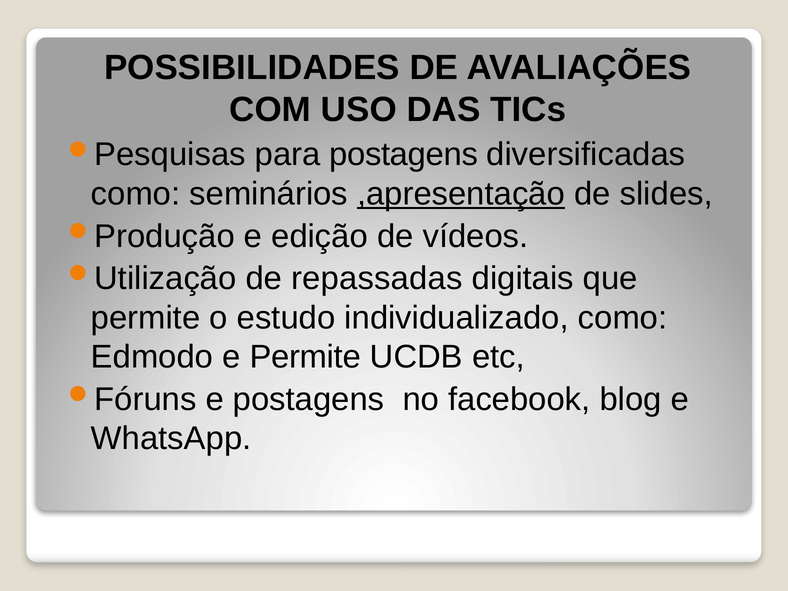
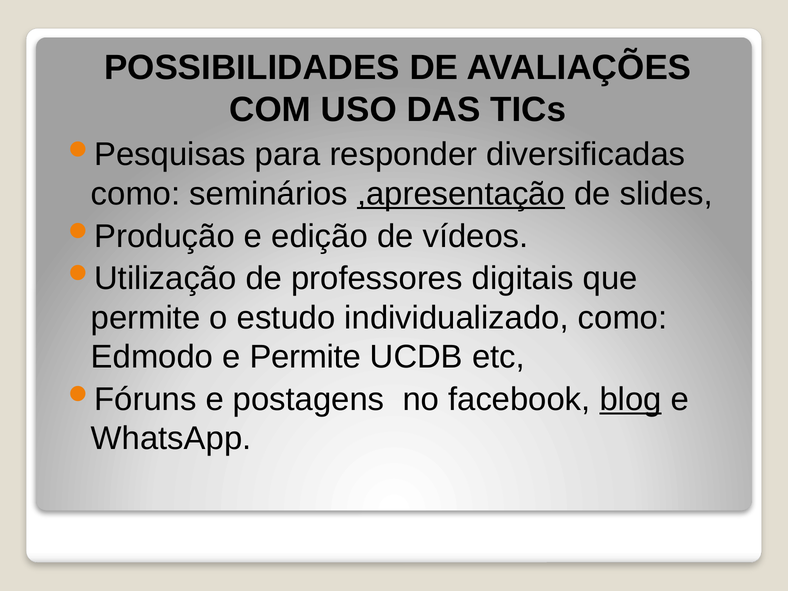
para postagens: postagens -> responder
repassadas: repassadas -> professores
blog underline: none -> present
